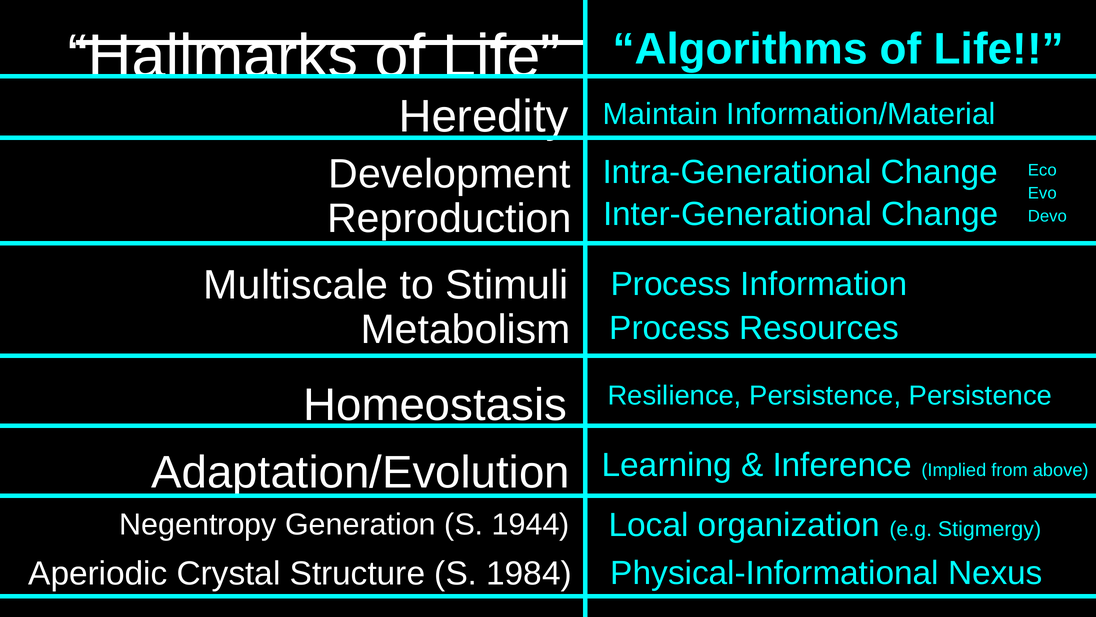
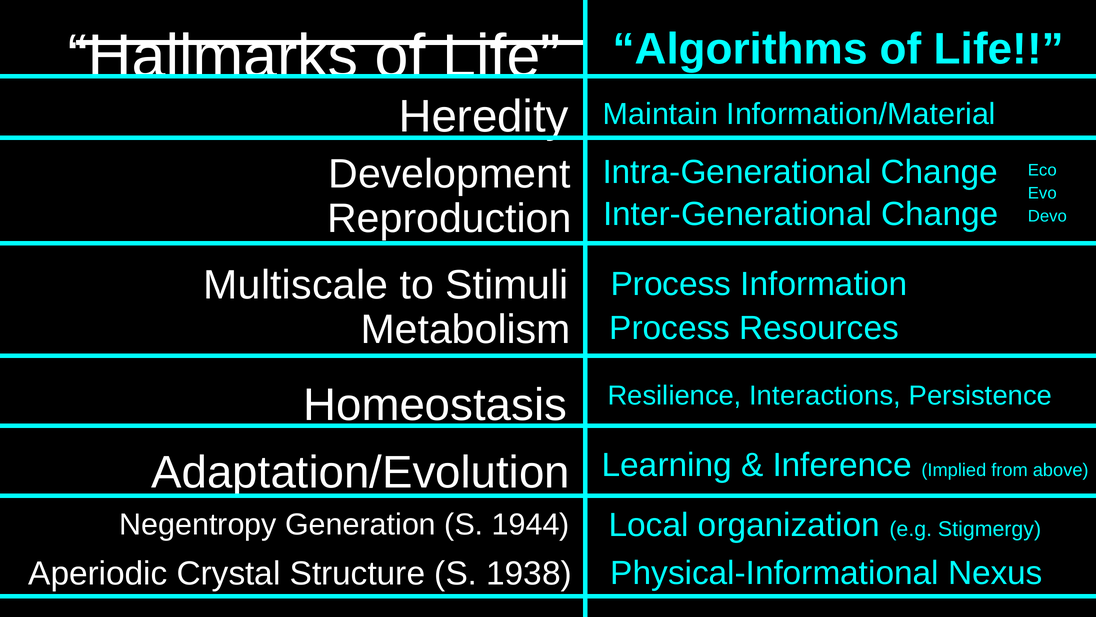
Resilience Persistence: Persistence -> Interactions
1984: 1984 -> 1938
